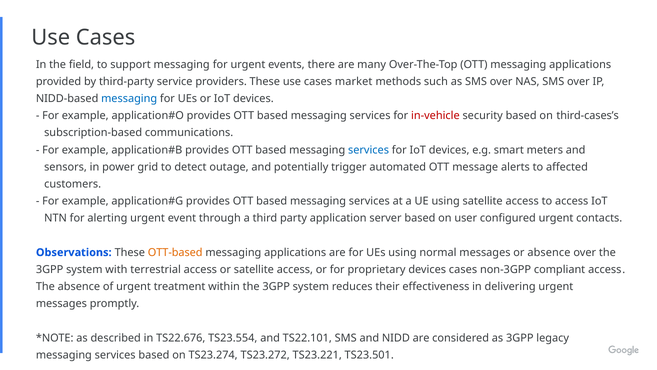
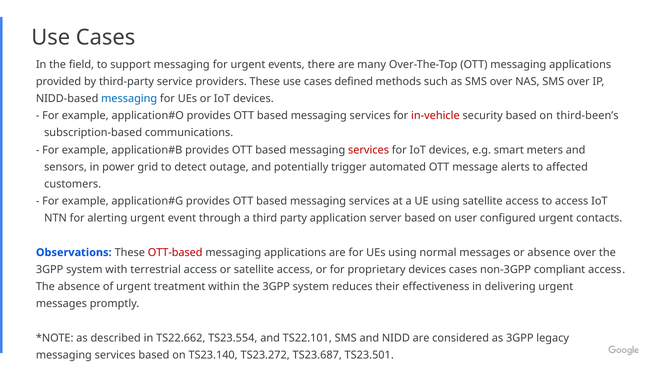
market: market -> defined
third-cases’s: third-cases’s -> third-been’s
services at (369, 150) colour: blue -> red
OTT-based colour: orange -> red
TS22.676: TS22.676 -> TS22.662
TS23.274: TS23.274 -> TS23.140
TS23.221: TS23.221 -> TS23.687
